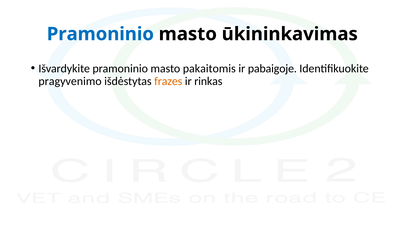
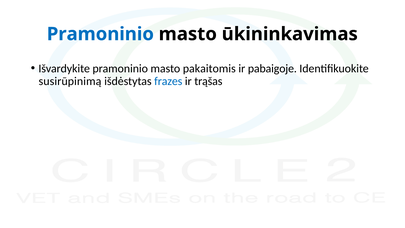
pragyvenimo: pragyvenimo -> susirūpinimą
frazes colour: orange -> blue
rinkas: rinkas -> trąšas
